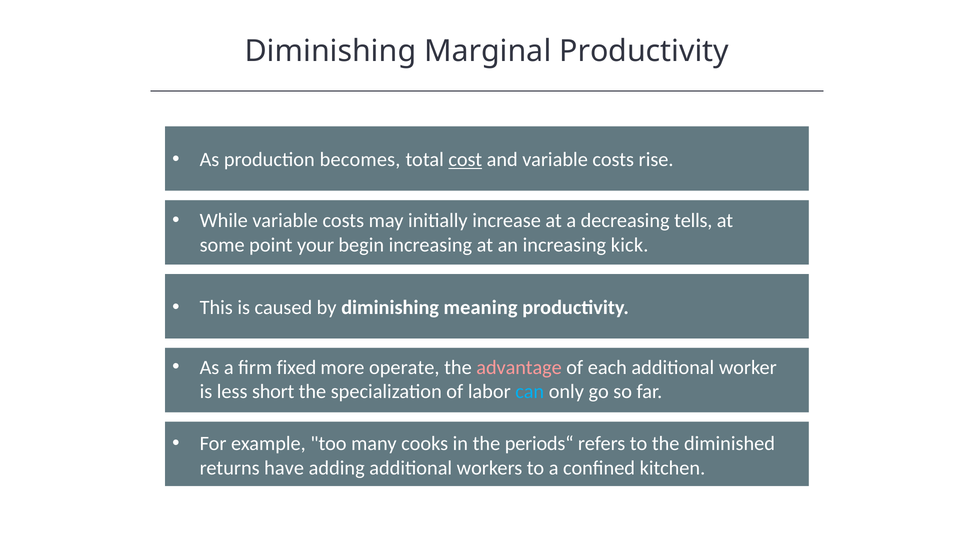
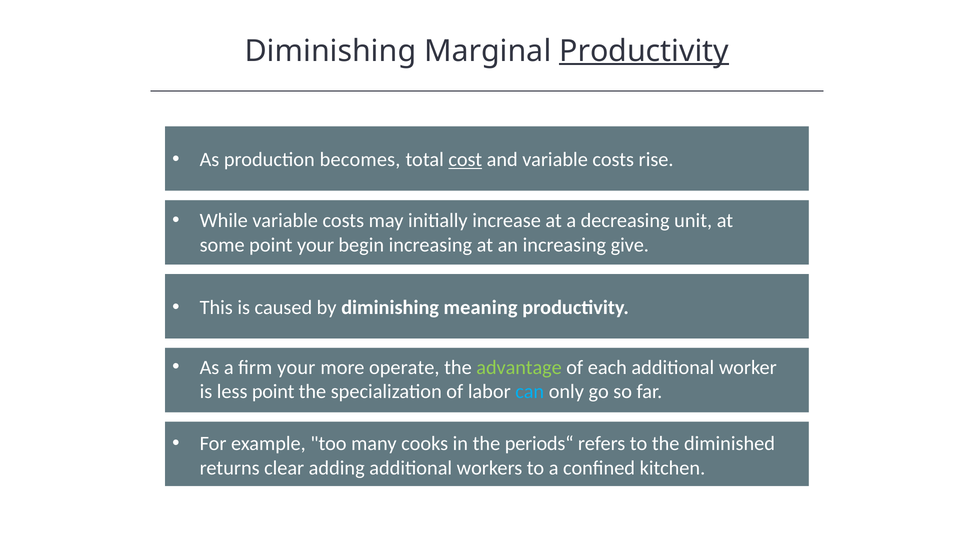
Productivity at (644, 51) underline: none -> present
tells: tells -> unit
kick: kick -> give
firm fixed: fixed -> your
advantage colour: pink -> light green
less short: short -> point
have: have -> clear
